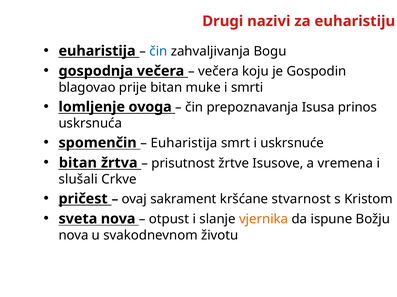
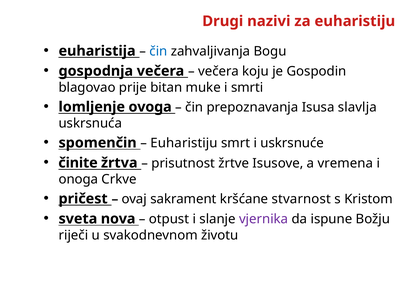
prinos: prinos -> slavlja
Euharistija at (184, 143): Euharistija -> Euharistiju
bitan at (78, 163): bitan -> činite
slušali: slušali -> onoga
vjernika colour: orange -> purple
nova at (73, 236): nova -> riječi
